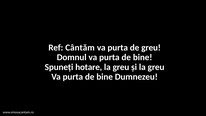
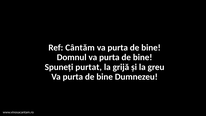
greu at (151, 47): greu -> bine
hotare: hotare -> purtat
greu at (121, 67): greu -> grijă
